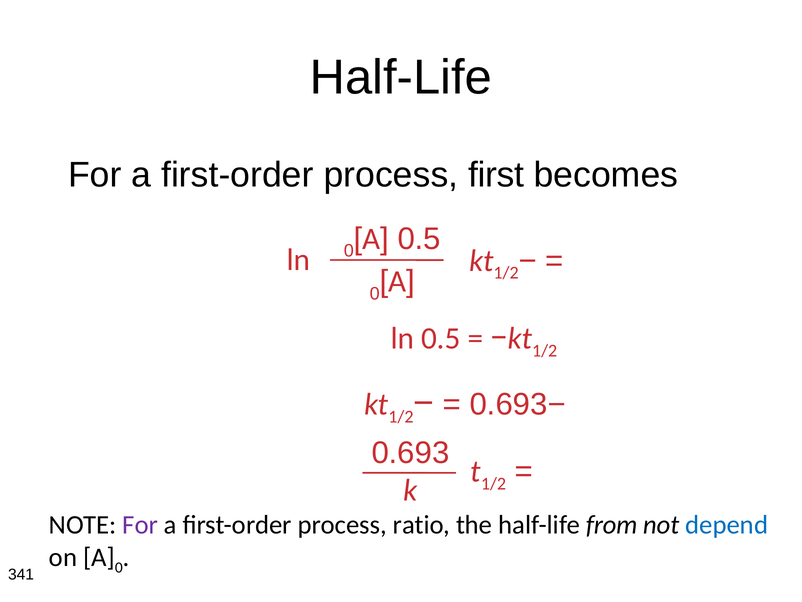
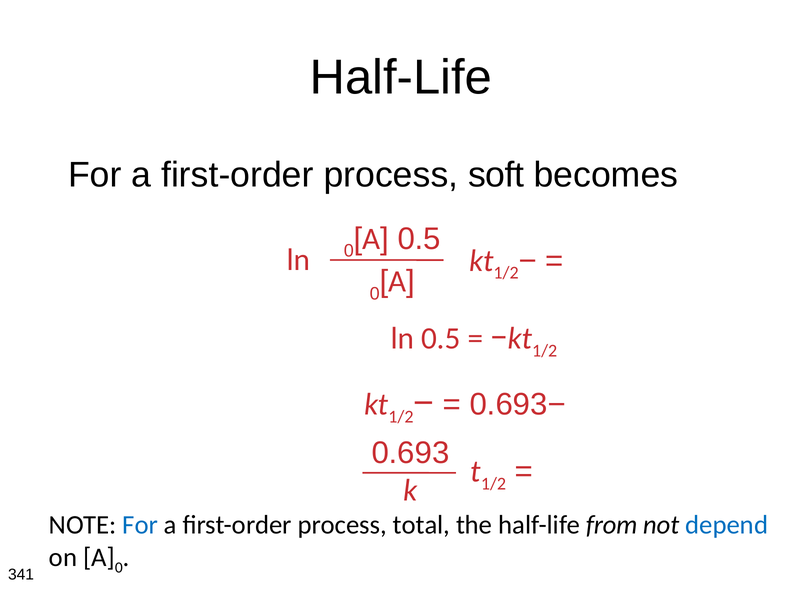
first: first -> soft
For at (140, 525) colour: purple -> blue
ratio: ratio -> total
